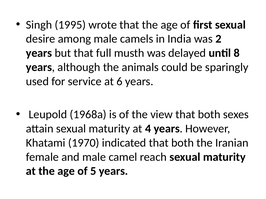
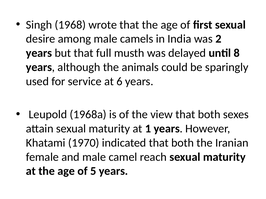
1995: 1995 -> 1968
4: 4 -> 1
